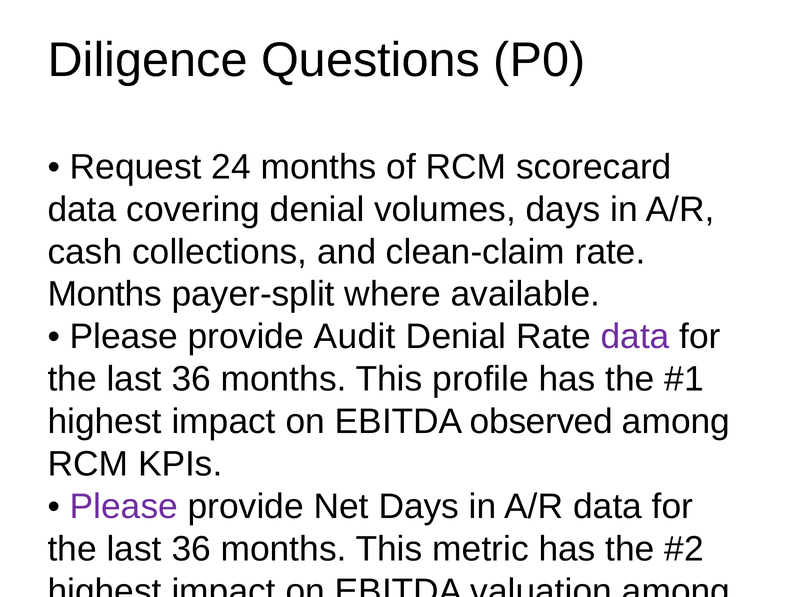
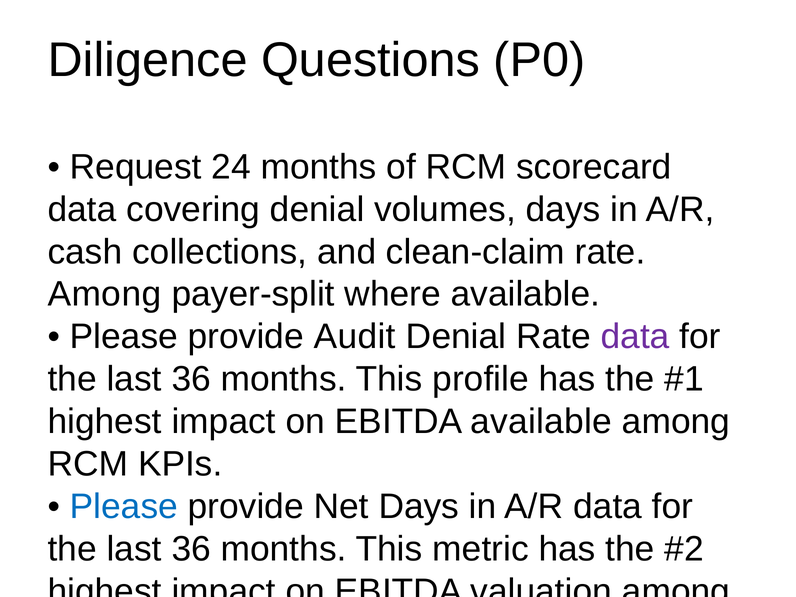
Months at (105, 294): Months -> Among
EBITDA observed: observed -> available
Please at (124, 507) colour: purple -> blue
